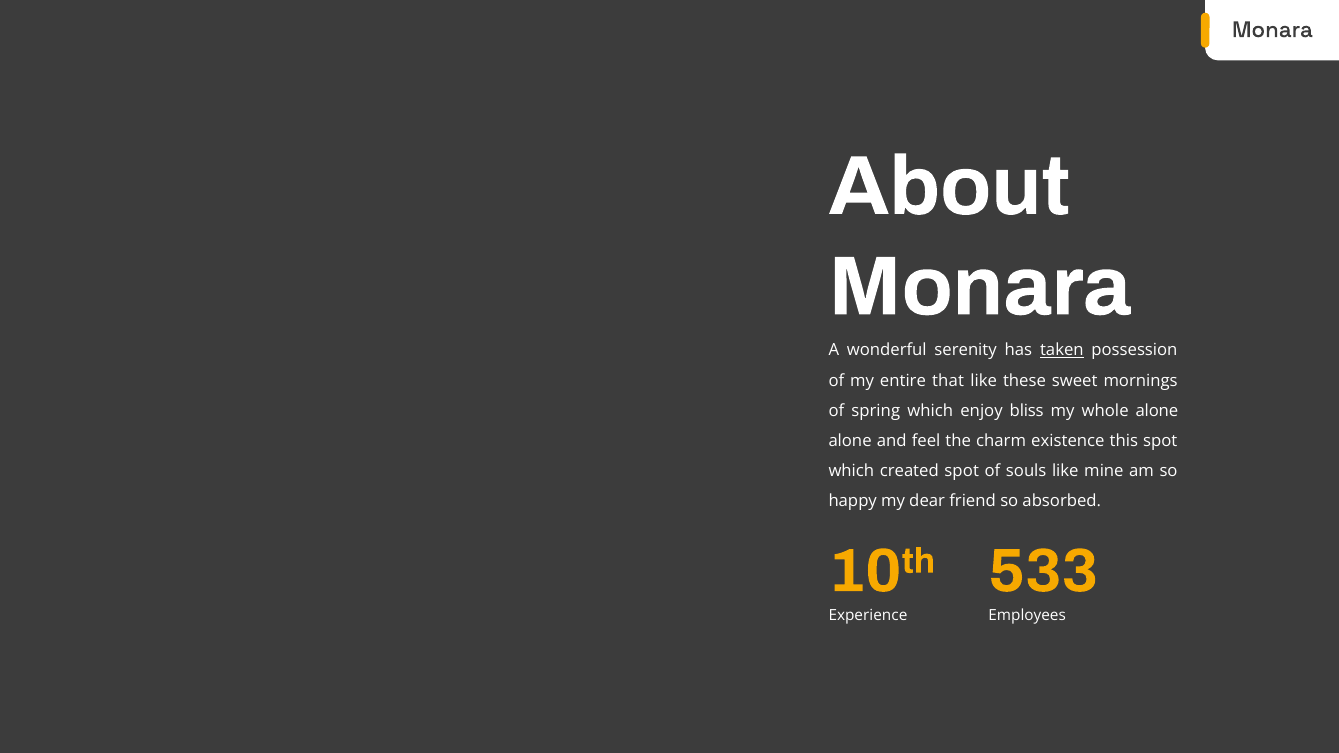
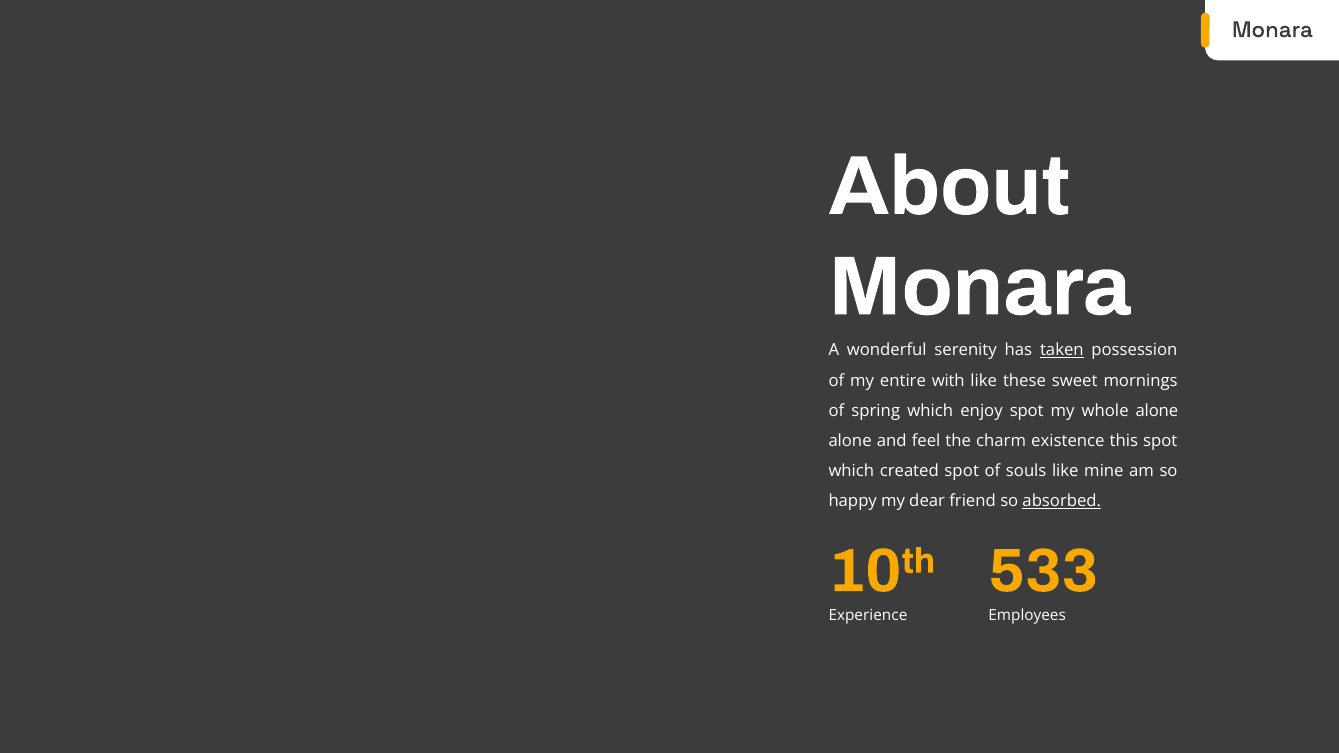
that: that -> with
enjoy bliss: bliss -> spot
absorbed underline: none -> present
